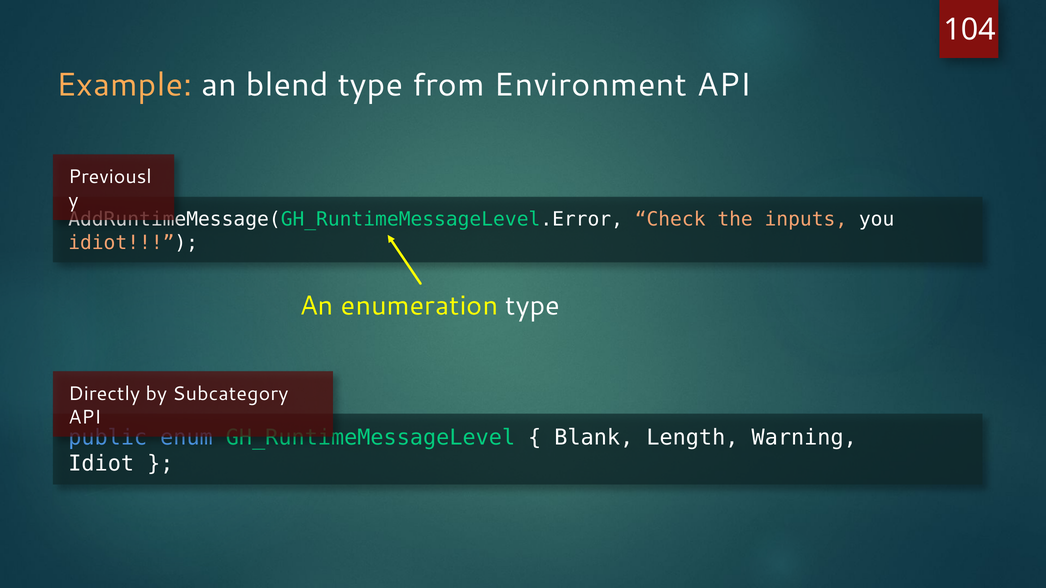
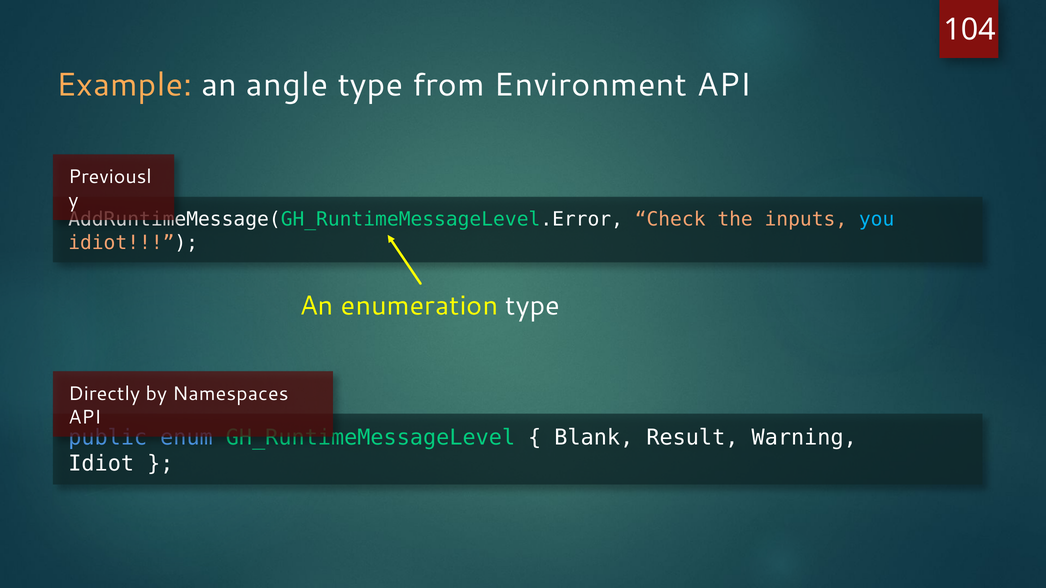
blend: blend -> angle
you colour: white -> light blue
Subcategory: Subcategory -> Namespaces
Length: Length -> Result
